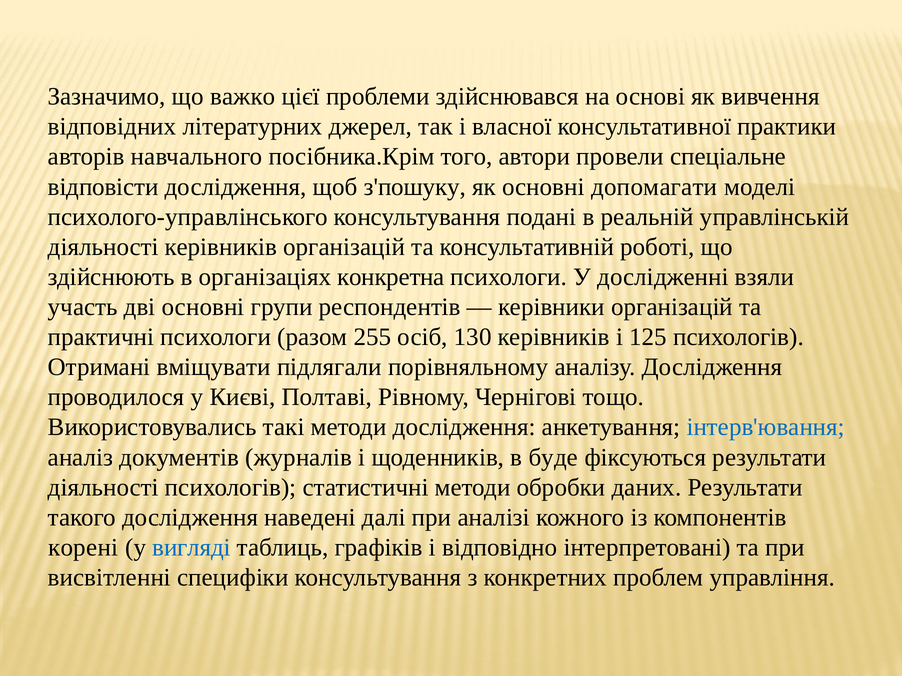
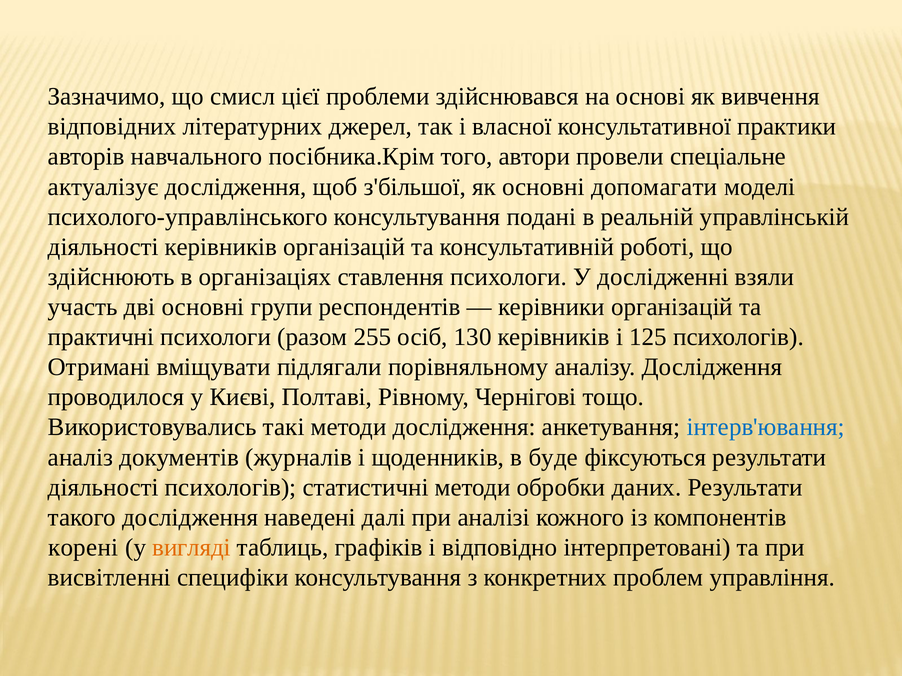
важко: важко -> смисл
відповісти: відповісти -> актуалізує
з'пошуку: з'пошуку -> з'більшої
конкретна: конкретна -> ставлення
вигляді colour: blue -> orange
